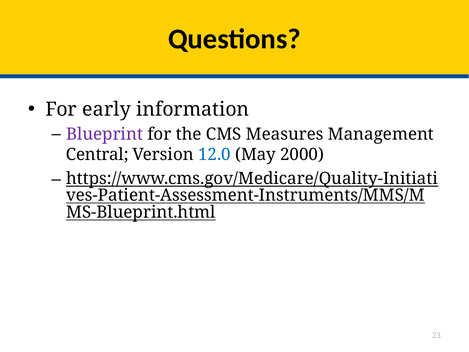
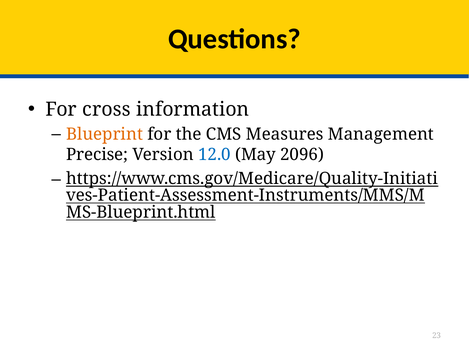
early: early -> cross
Blueprint colour: purple -> orange
Central: Central -> Precise
2000: 2000 -> 2096
